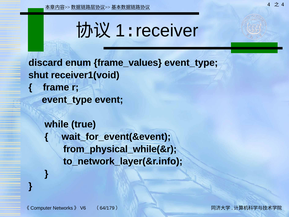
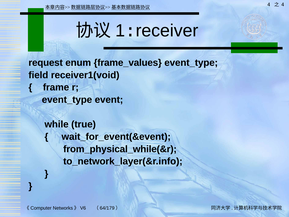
discard: discard -> request
shut: shut -> field
